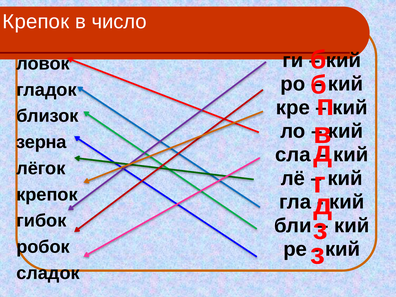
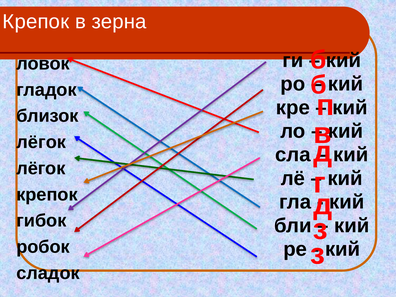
число: число -> зерна
зерна at (41, 142): зерна -> лёгок
